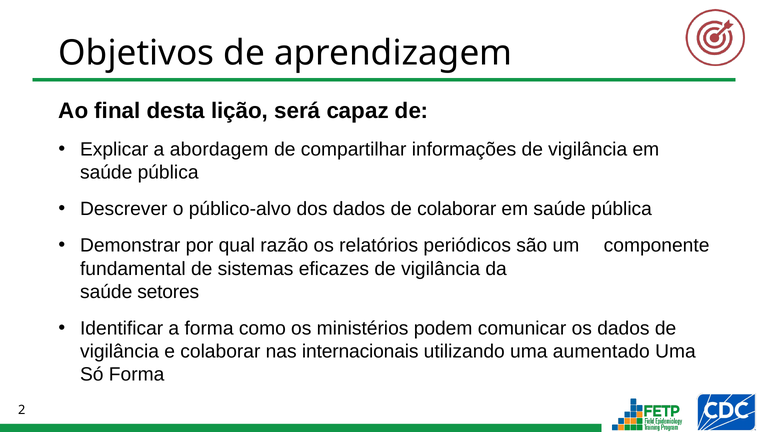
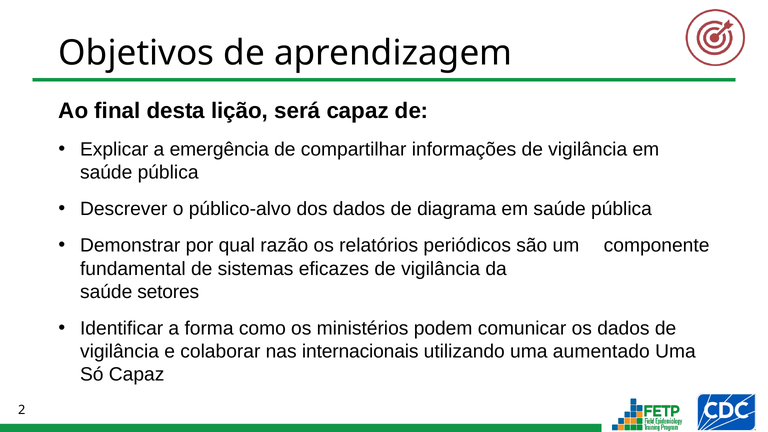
abordagem: abordagem -> emergência
de colaborar: colaborar -> diagrama
Só Forma: Forma -> Capaz
